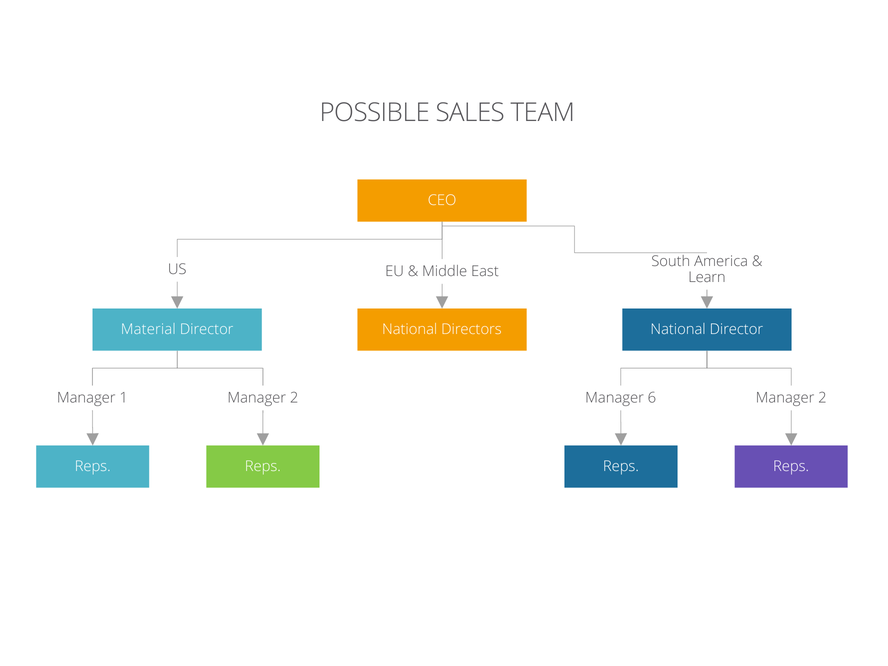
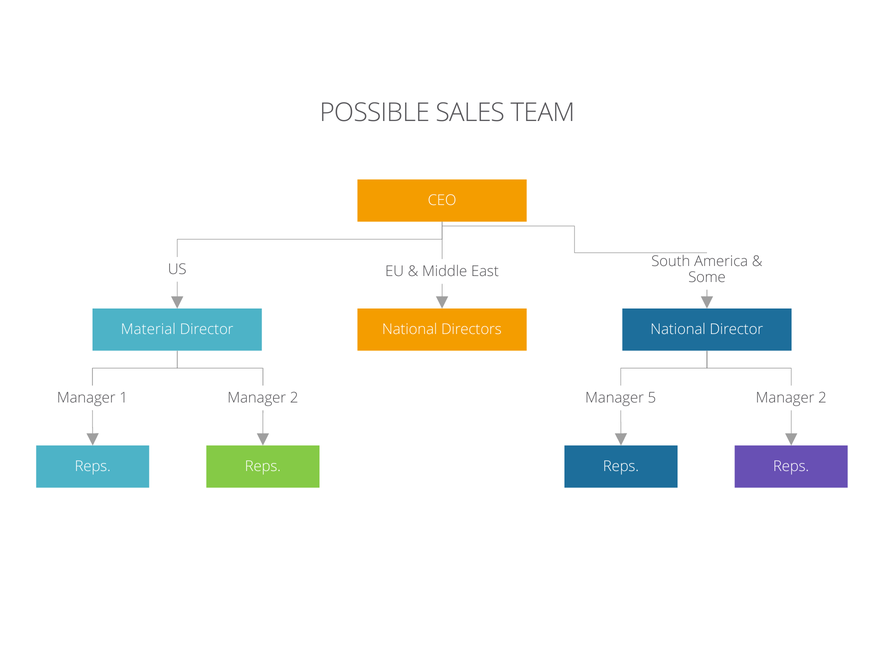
Learn: Learn -> Some
6: 6 -> 5
